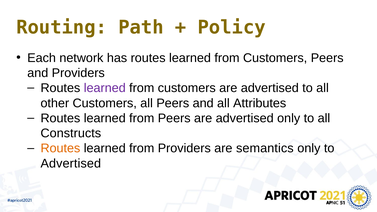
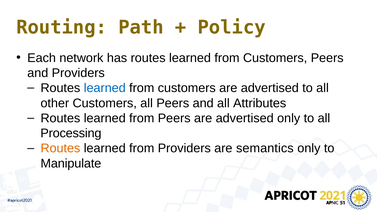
learned at (105, 88) colour: purple -> blue
Constructs: Constructs -> Processing
Advertised at (71, 163): Advertised -> Manipulate
